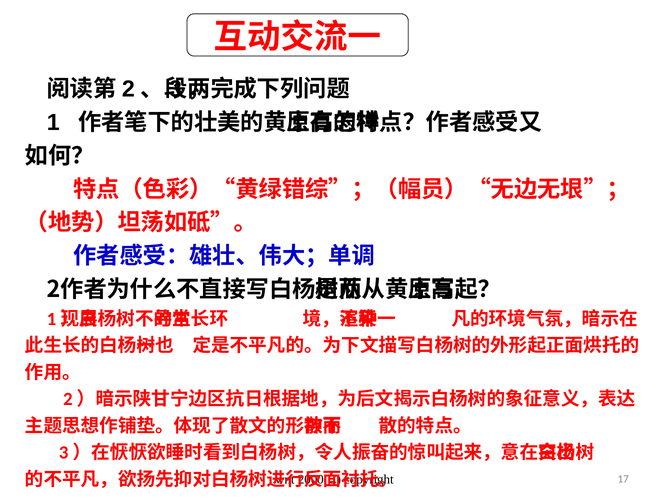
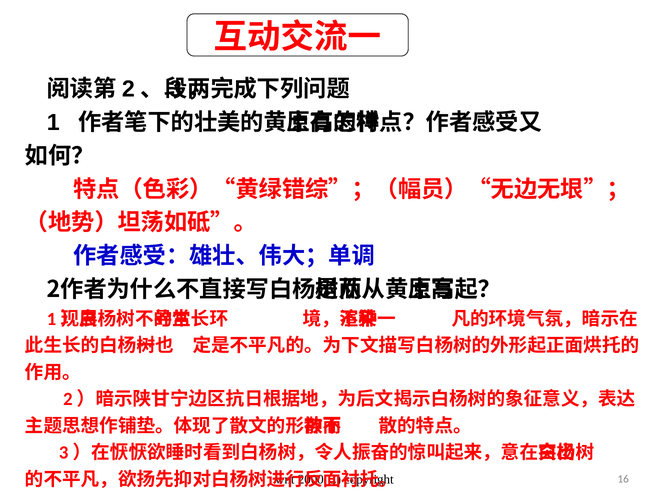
17: 17 -> 16
